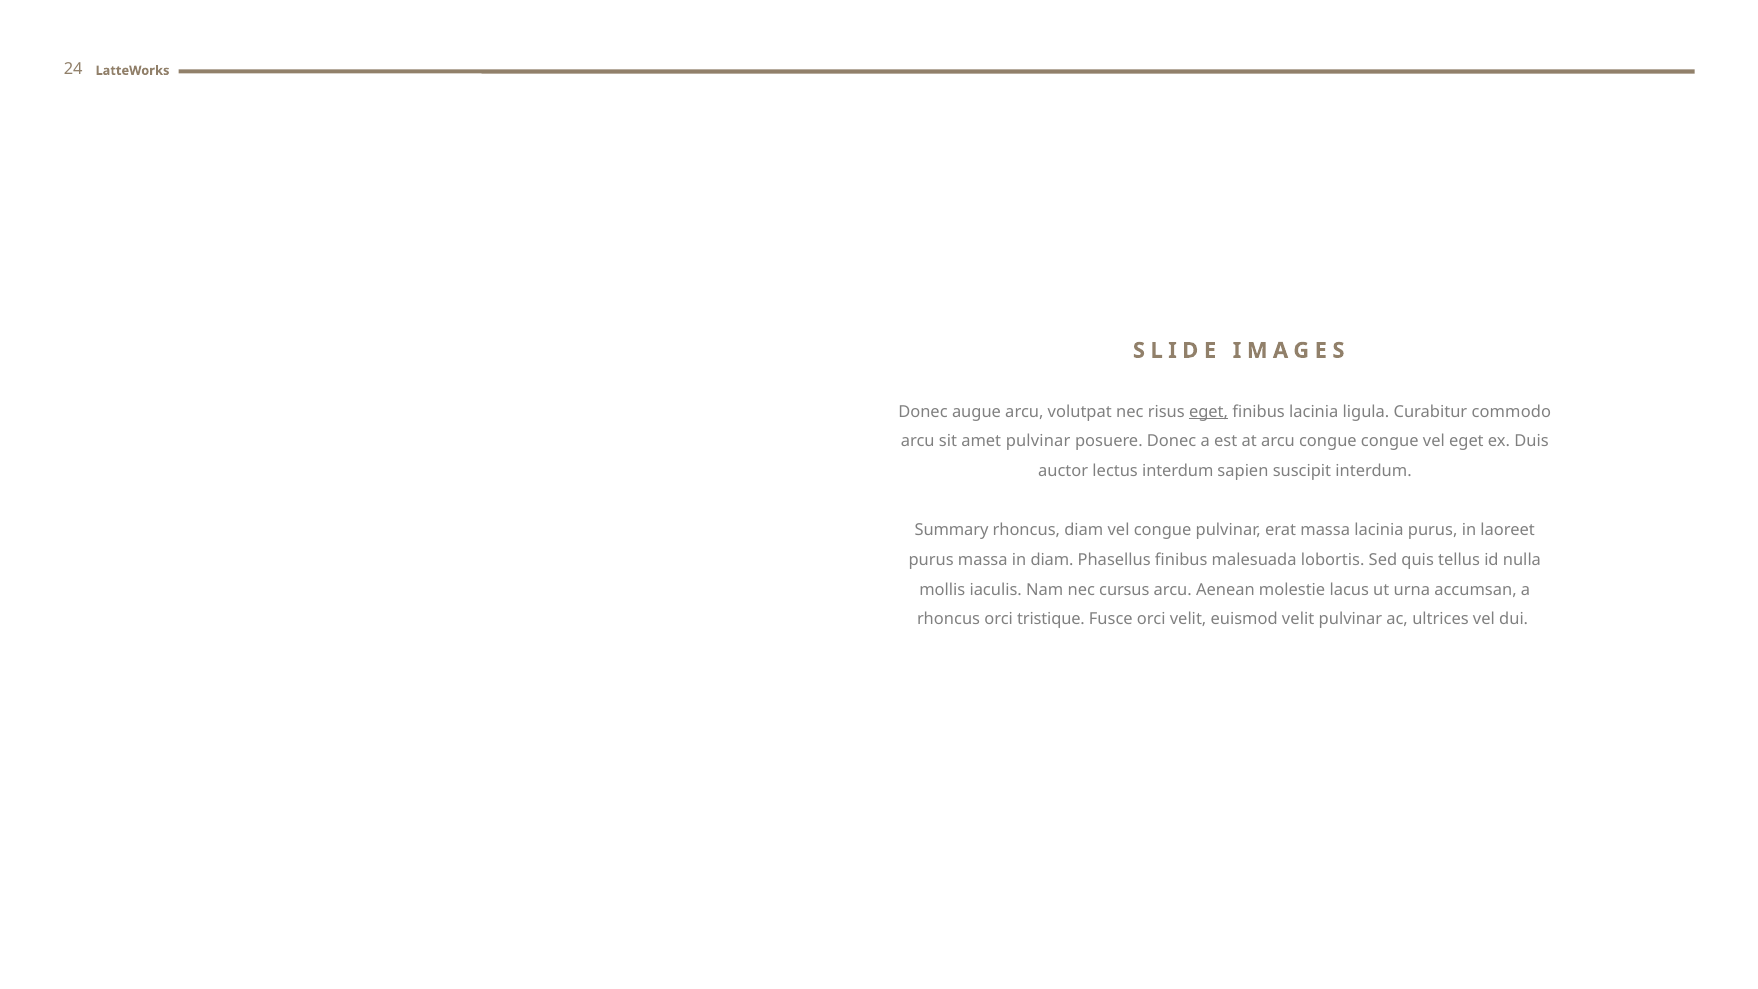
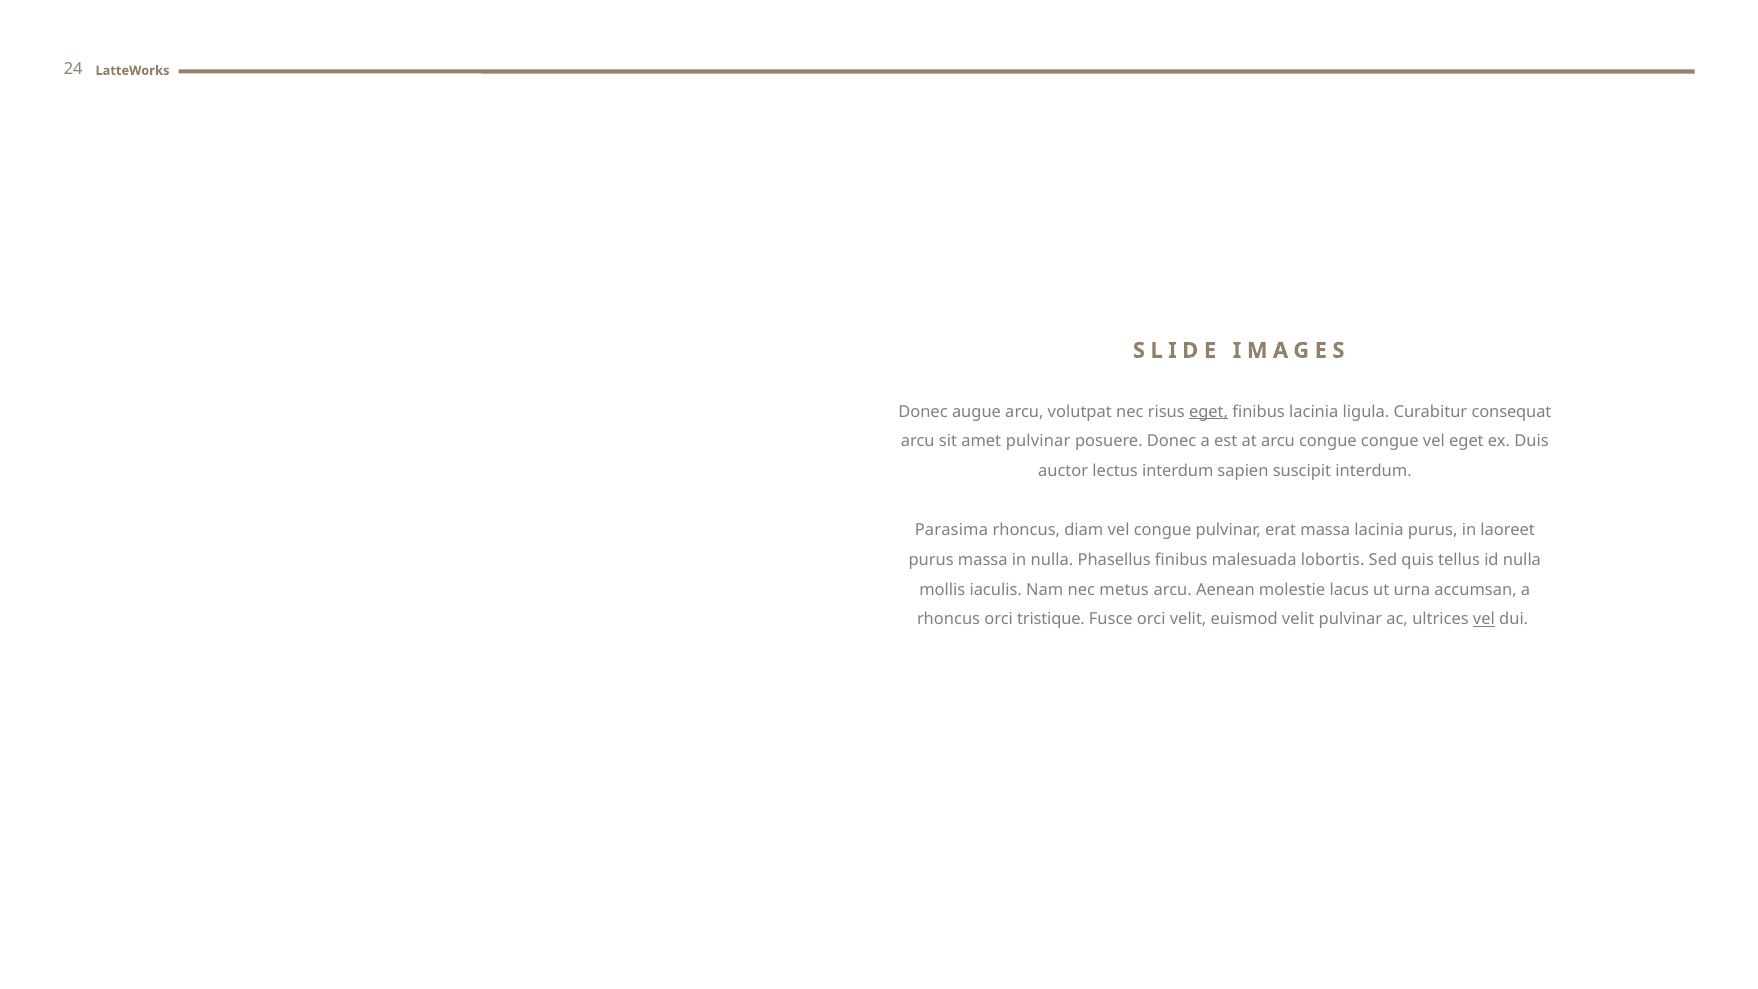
commodo: commodo -> consequat
Summary: Summary -> Parasima
in diam: diam -> nulla
cursus: cursus -> metus
vel at (1484, 619) underline: none -> present
